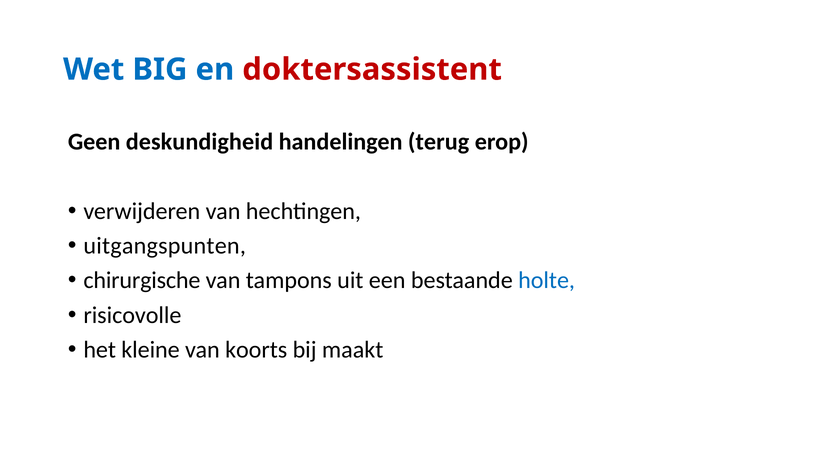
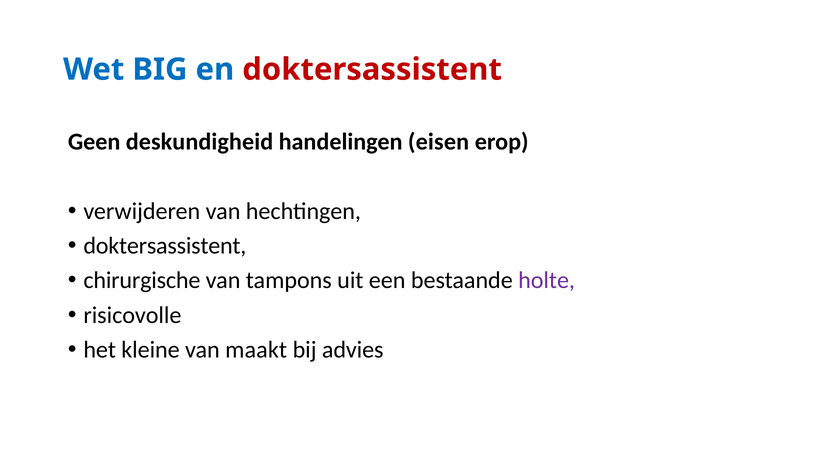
terug: terug -> eisen
uitgangspunten at (165, 246): uitgangspunten -> doktersassistent
holte colour: blue -> purple
koorts: koorts -> maakt
maakt: maakt -> advies
